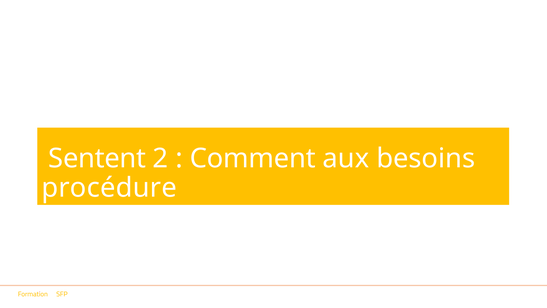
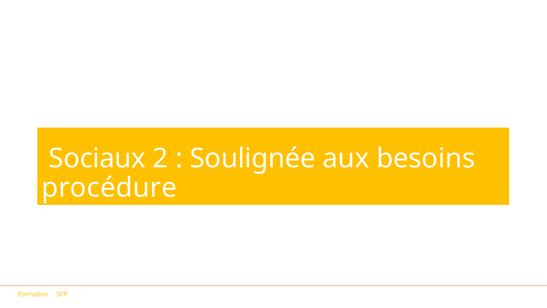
Sentent: Sentent -> Sociaux
Comment: Comment -> Soulignée
